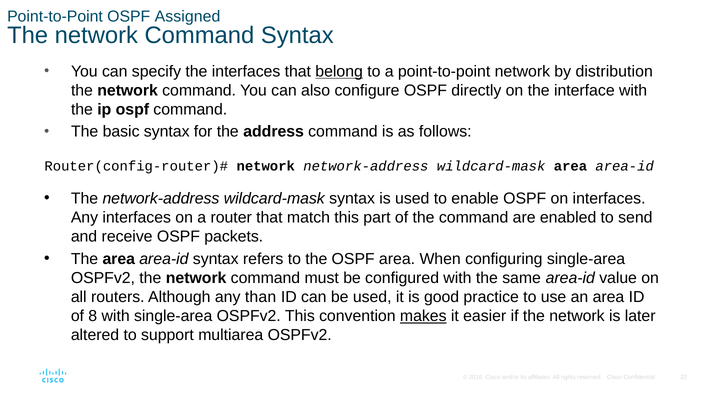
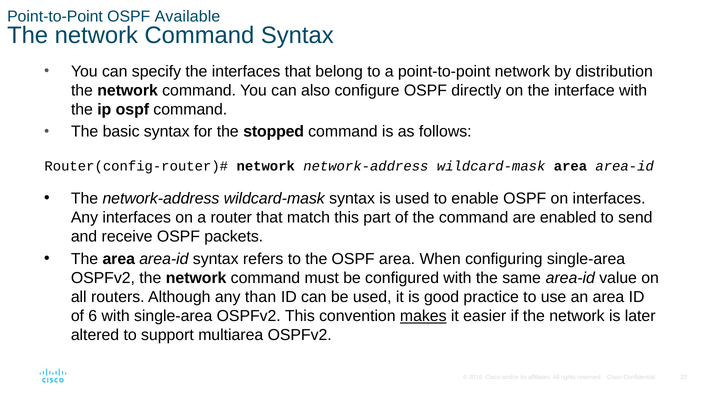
Assigned: Assigned -> Available
belong underline: present -> none
address: address -> stopped
8: 8 -> 6
